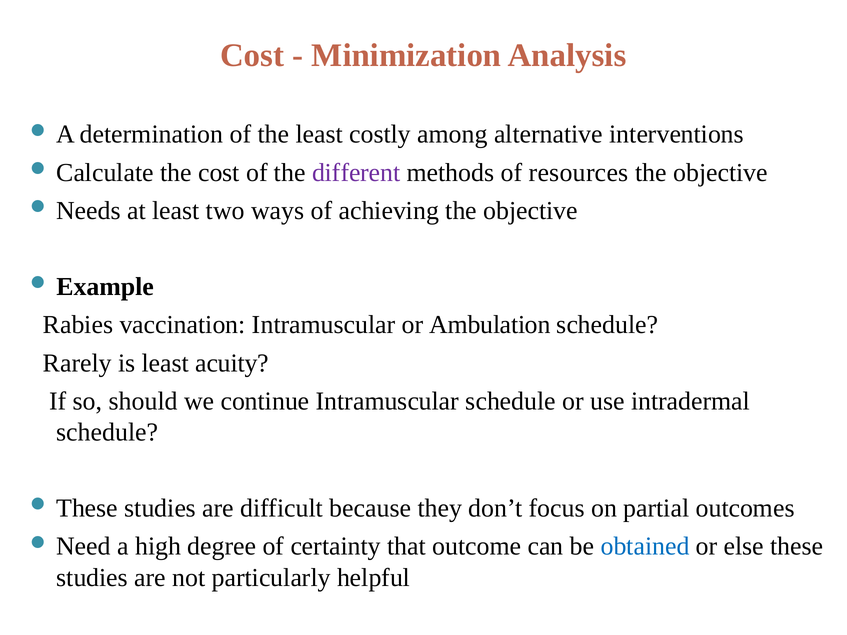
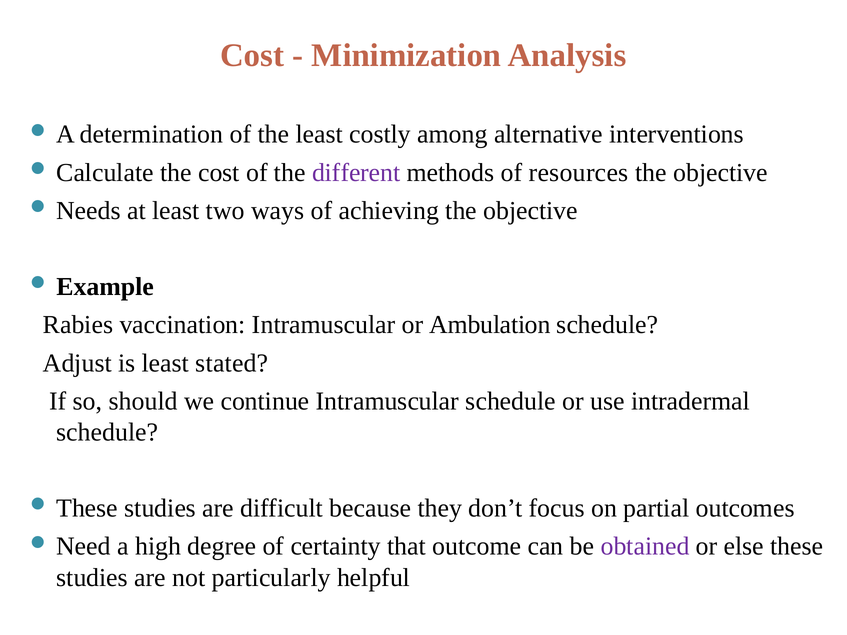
Rarely: Rarely -> Adjust
acuity: acuity -> stated
obtained colour: blue -> purple
